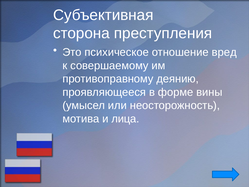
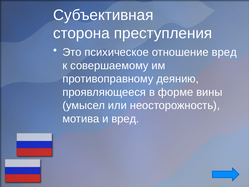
и лица: лица -> вред
